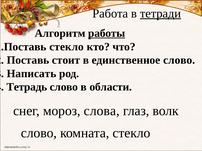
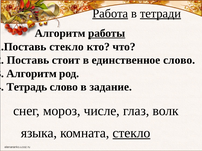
Работа underline: none -> present
Написать at (32, 74): Написать -> Алгоритм
области: области -> задание
слова: слова -> числе
слово at (39, 133): слово -> языка
стекло at (131, 133) underline: none -> present
